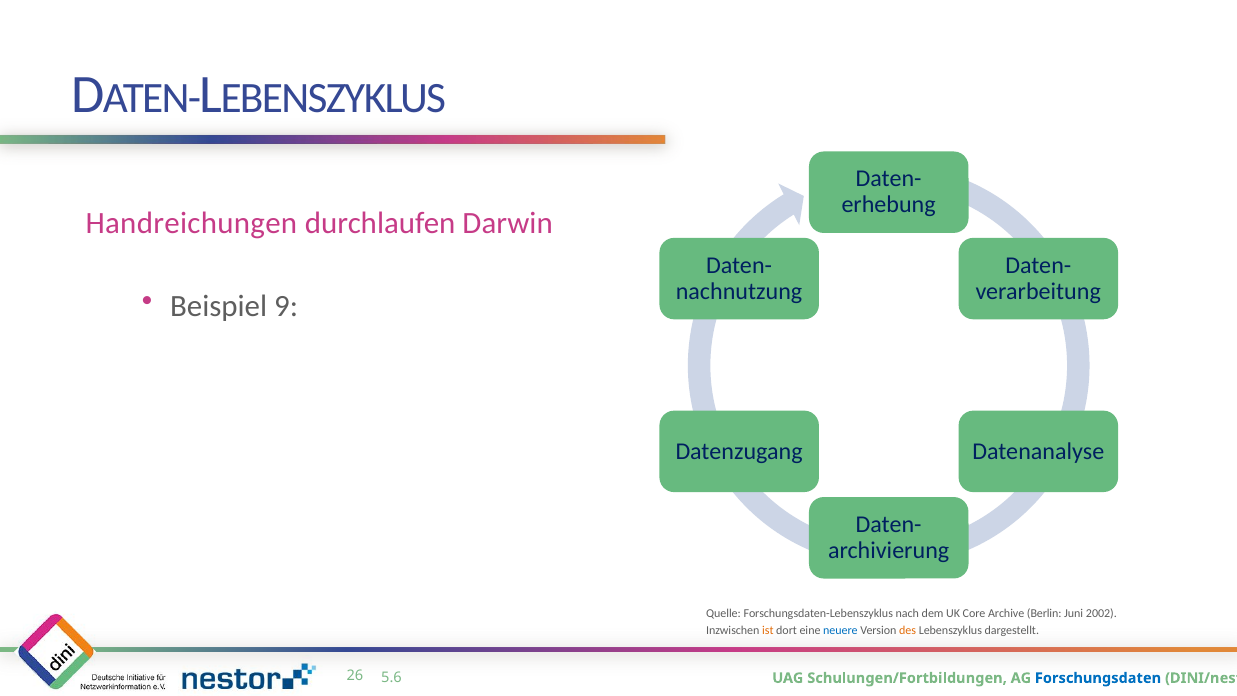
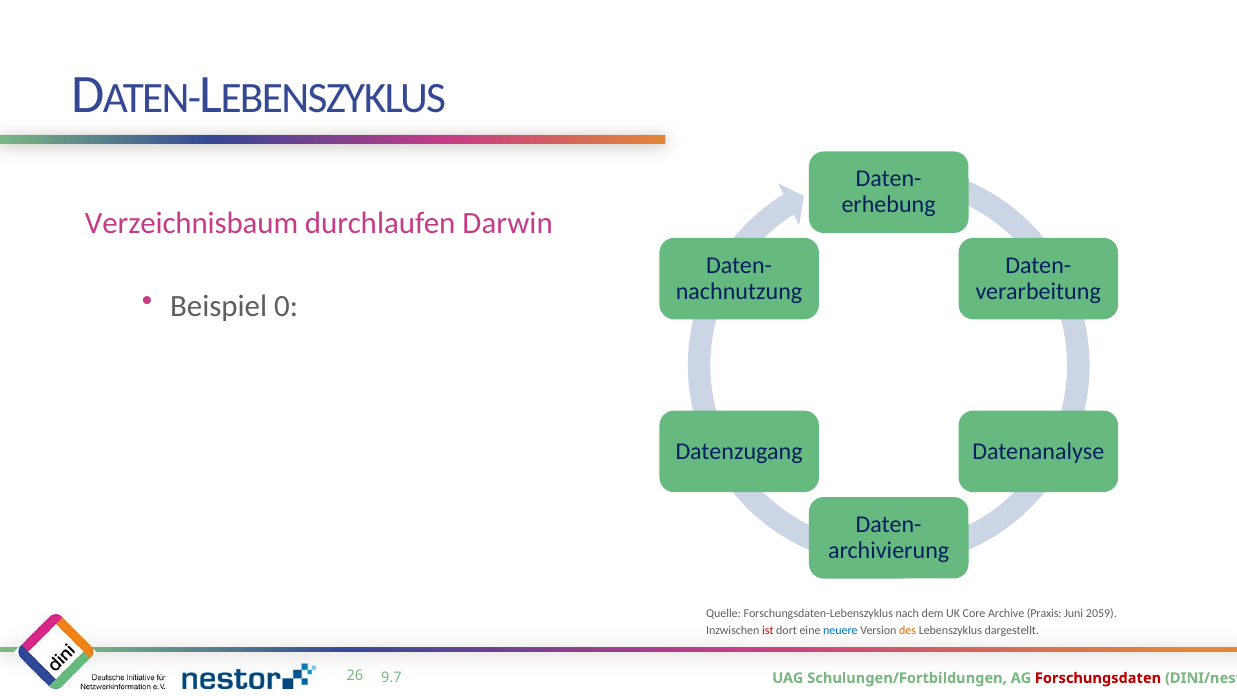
Handreichungen: Handreichungen -> Verzeichnisbaum
9: 9 -> 0
Berlin: Berlin -> Praxis
2002: 2002 -> 2059
ist colour: orange -> red
5.6: 5.6 -> 9.7
Forschungsdaten colour: blue -> red
